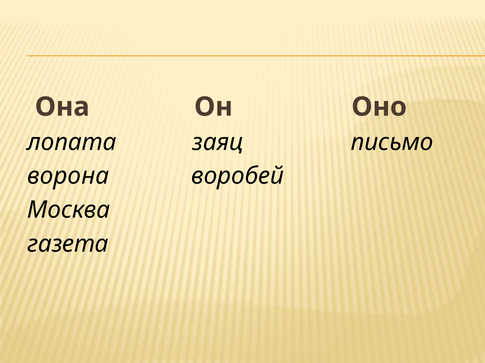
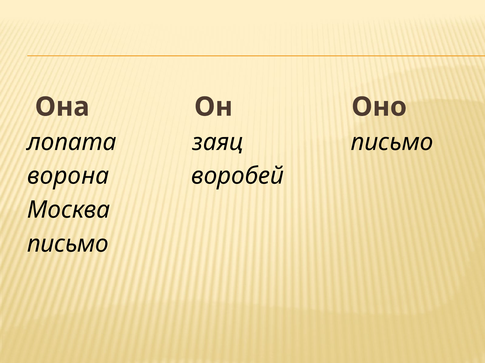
газета at (68, 244): газета -> письмо
